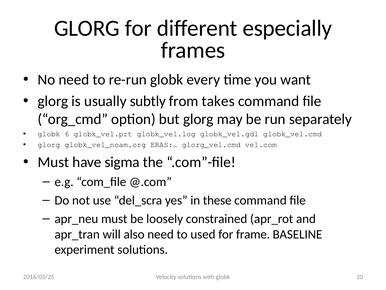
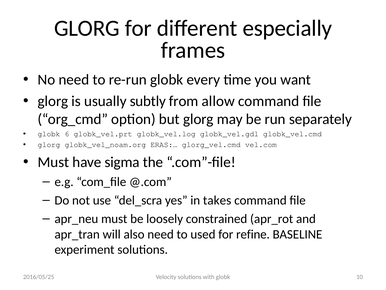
takes: takes -> allow
these: these -> takes
frame: frame -> refine
